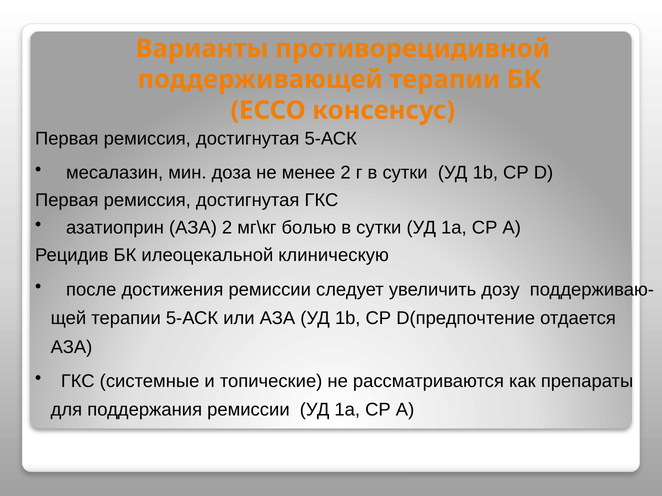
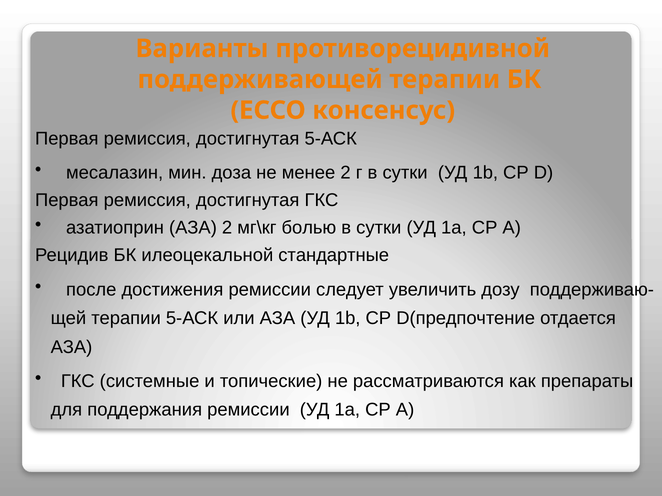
клиническую: клиническую -> стандартные
